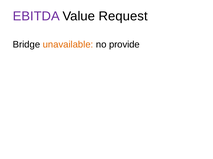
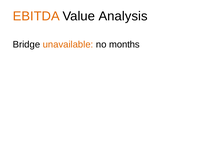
EBITDA colour: purple -> orange
Request: Request -> Analysis
provide: provide -> months
